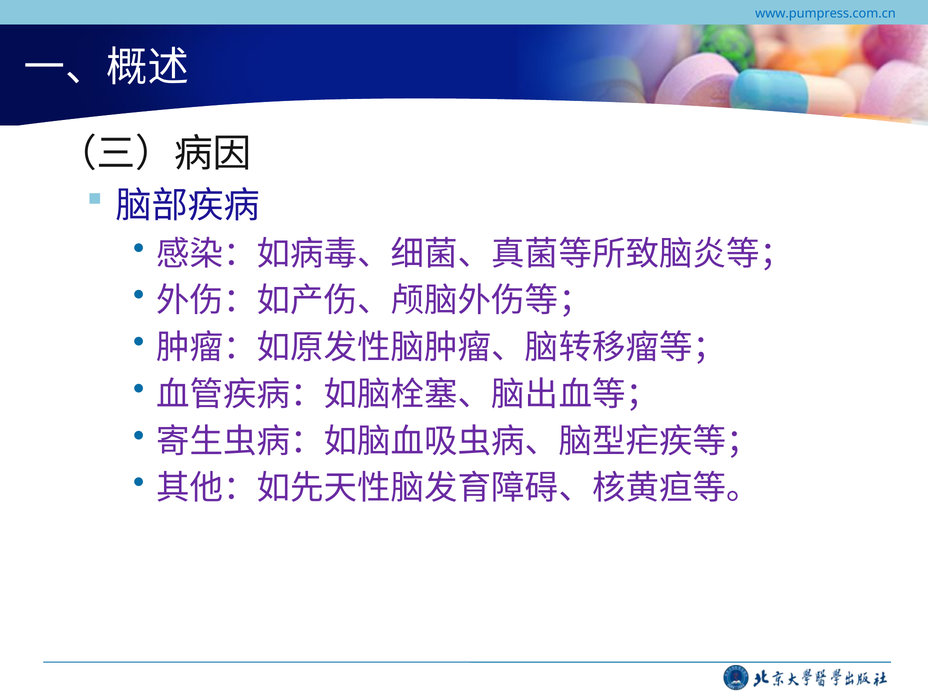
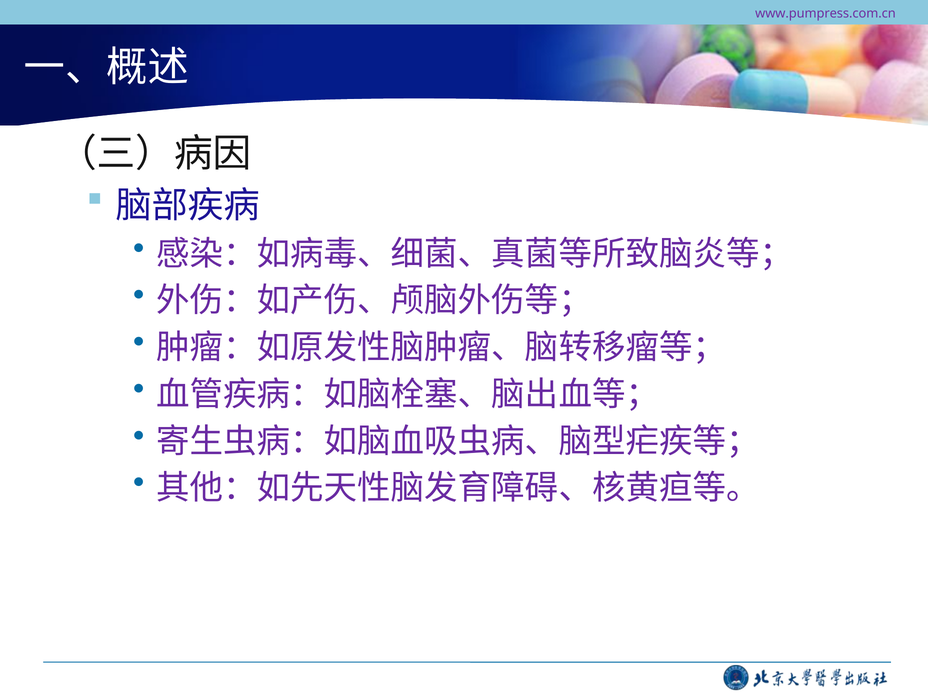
www.pumpress.com.cn colour: blue -> purple
